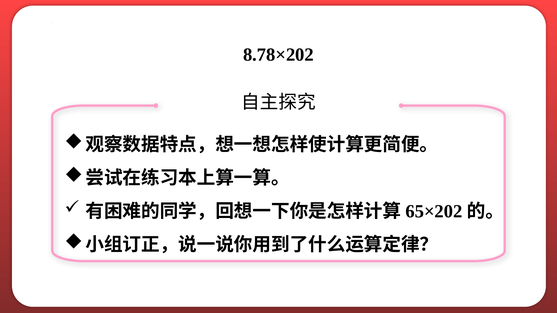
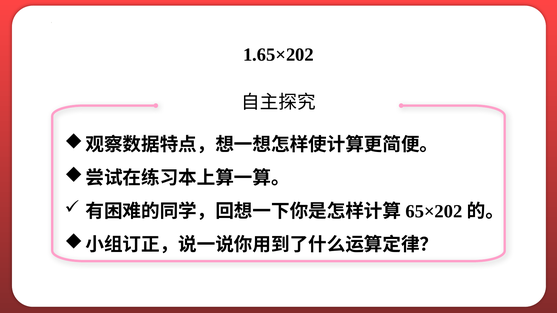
8.78×202: 8.78×202 -> 1.65×202
